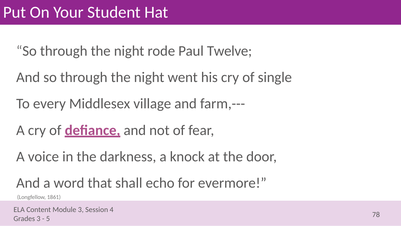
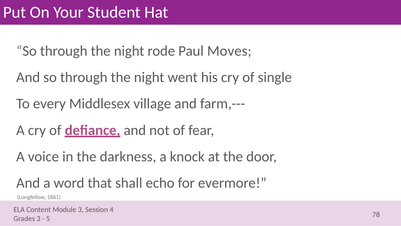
Twelve: Twelve -> Moves
